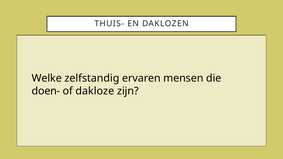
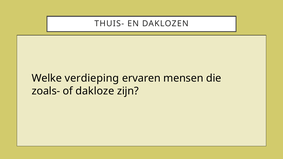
zelfstandig: zelfstandig -> verdieping
doen-: doen- -> zoals-
